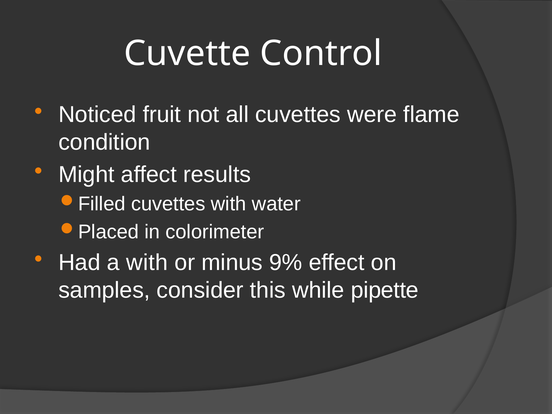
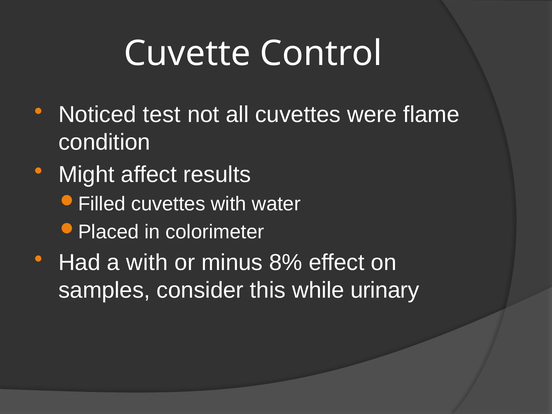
fruit: fruit -> test
9%: 9% -> 8%
pipette: pipette -> urinary
